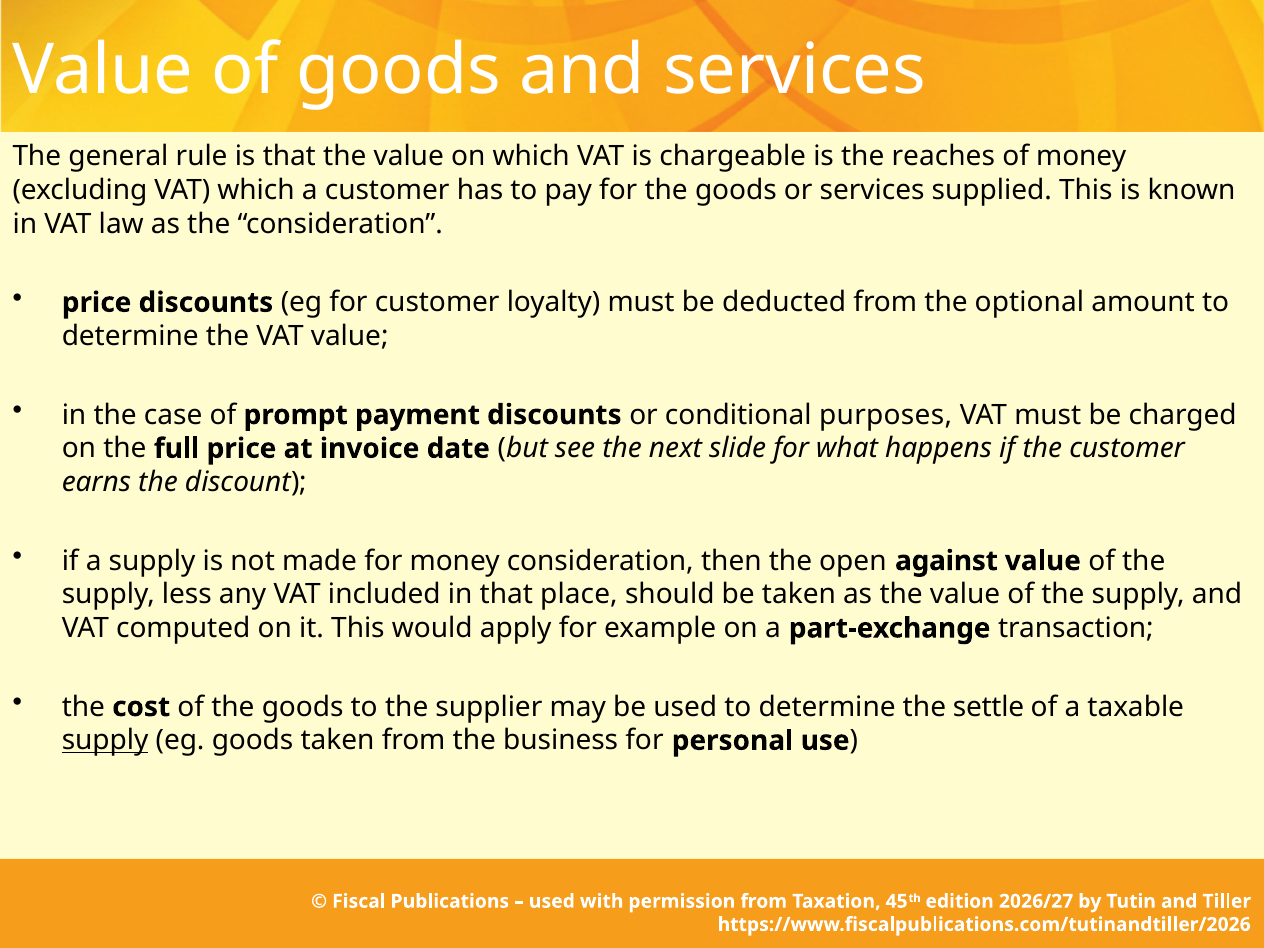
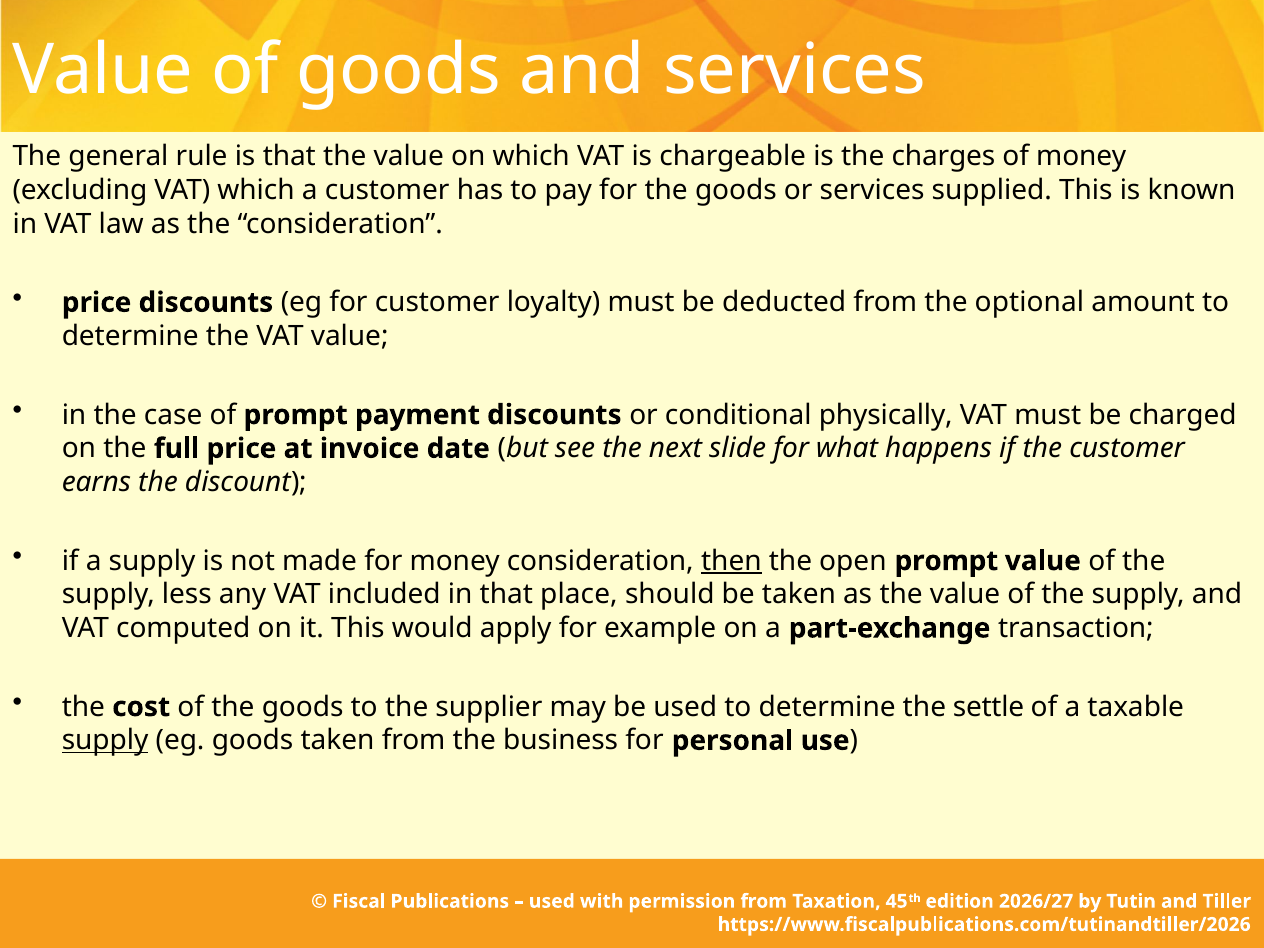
reaches: reaches -> charges
purposes: purposes -> physically
then underline: none -> present
open against: against -> prompt
